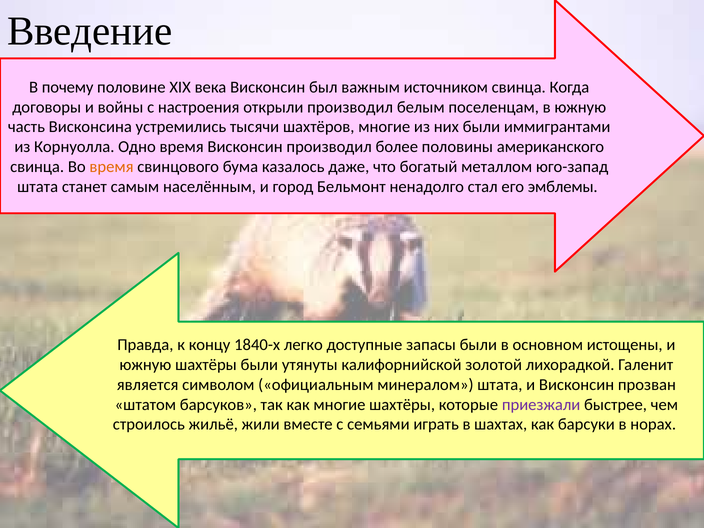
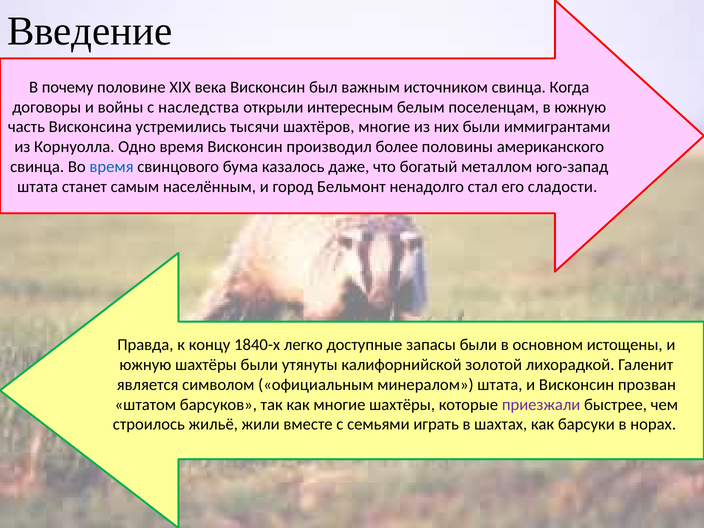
настроения: настроения -> наследства
открыли производил: производил -> интересным
время at (112, 167) colour: orange -> blue
эмблемы: эмблемы -> сладости
